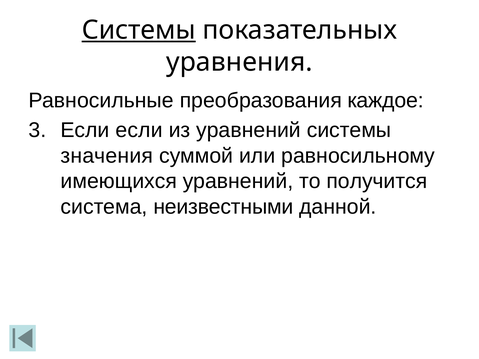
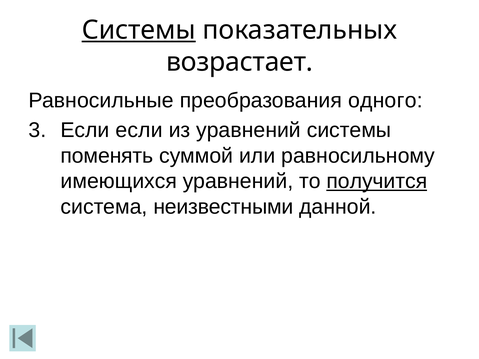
уравнения: уравнения -> возрастает
каждое: каждое -> одного
значения: значения -> поменять
получится underline: none -> present
